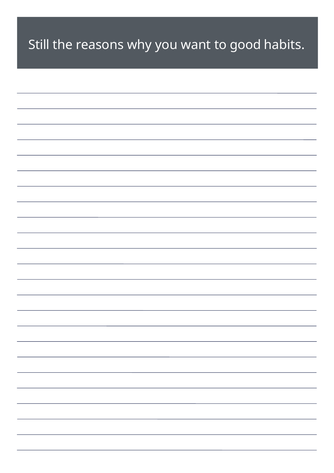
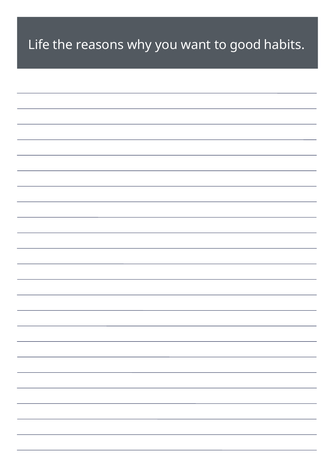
Still: Still -> Life
